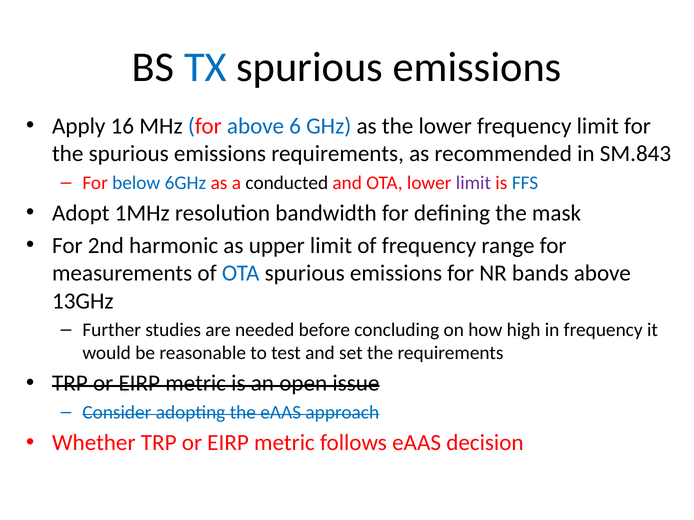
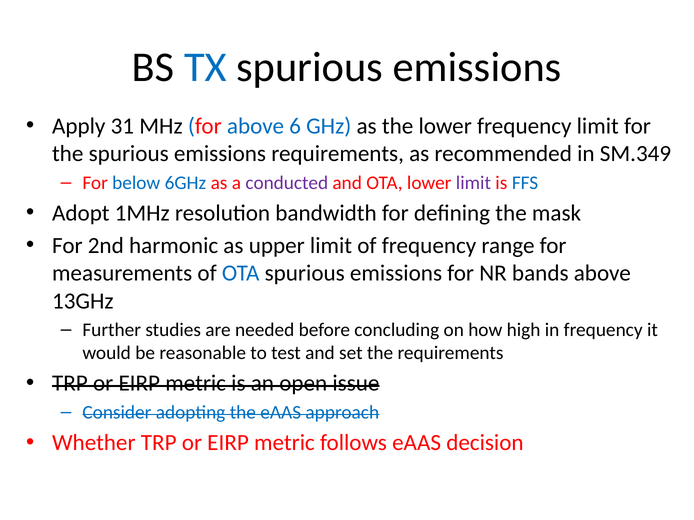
16: 16 -> 31
SM.843: SM.843 -> SM.349
conducted colour: black -> purple
